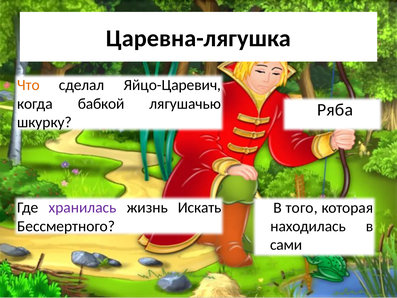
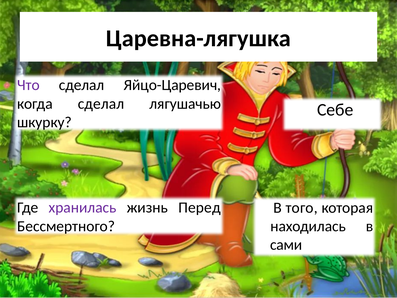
Что colour: orange -> purple
когда бабкой: бабкой -> сделал
Ряба: Ряба -> Себе
Искать: Искать -> Перед
